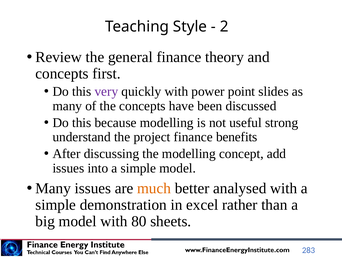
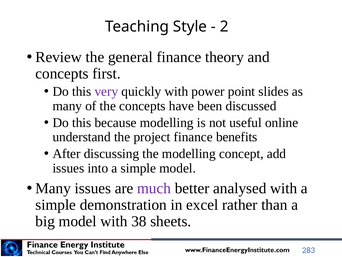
strong: strong -> online
much colour: orange -> purple
80: 80 -> 38
